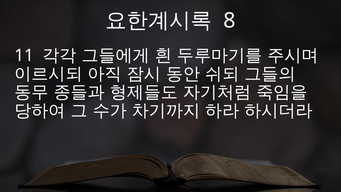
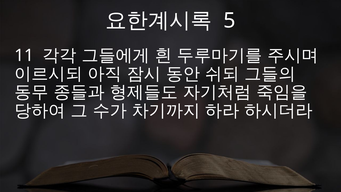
8: 8 -> 5
